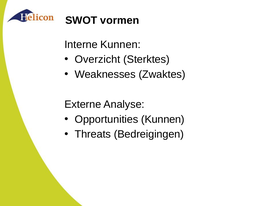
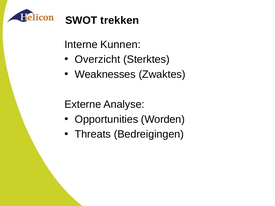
vormen: vormen -> trekken
Opportunities Kunnen: Kunnen -> Worden
